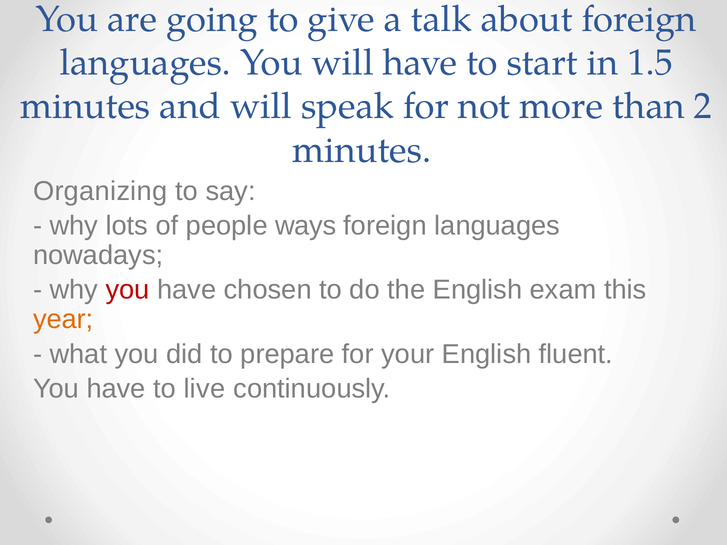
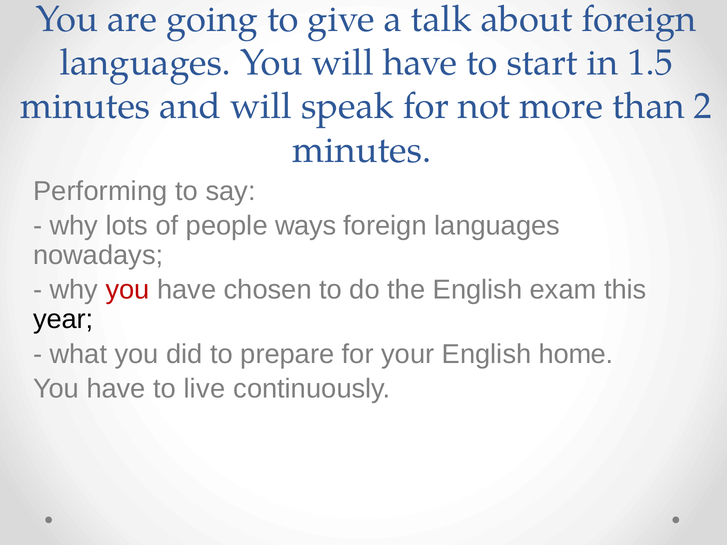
Organizing: Organizing -> Performing
year colour: orange -> black
fluent: fluent -> home
